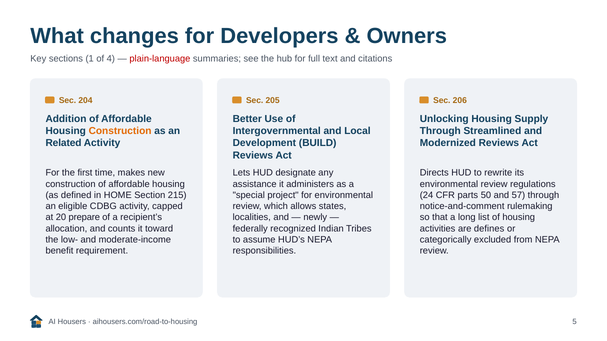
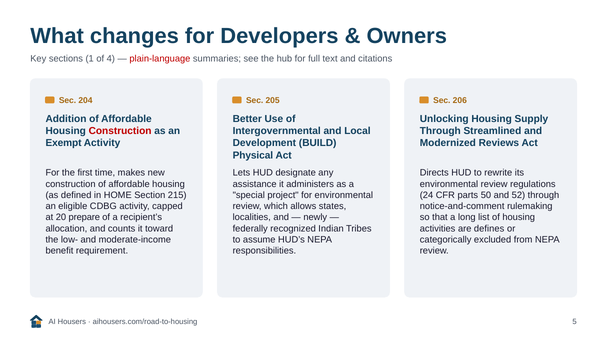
Construction at (120, 131) colour: orange -> red
Related: Related -> Exempt
Reviews at (253, 155): Reviews -> Physical
57: 57 -> 52
